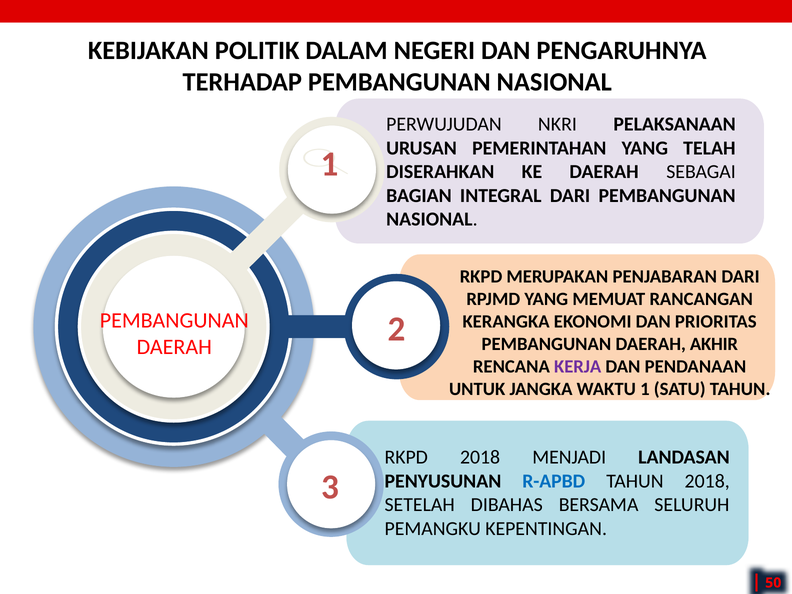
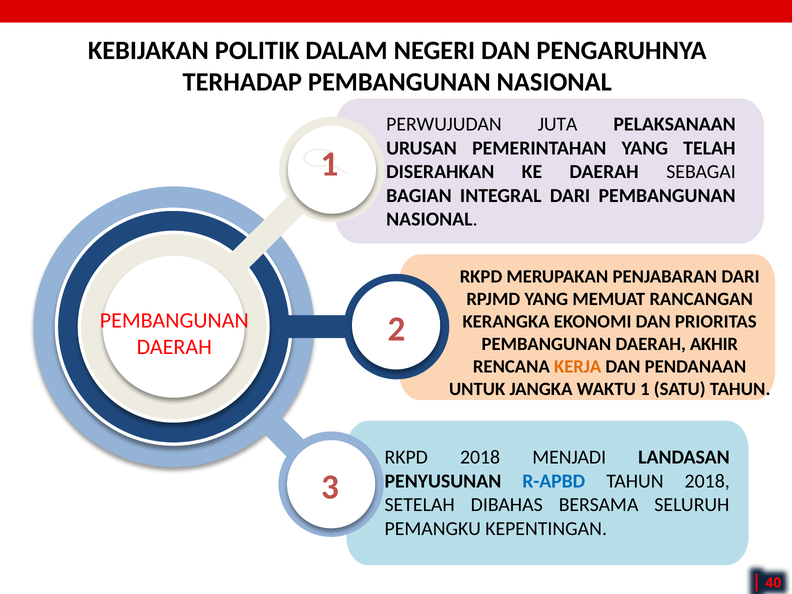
NKRI: NKRI -> JUTA
KERJA colour: purple -> orange
50: 50 -> 40
